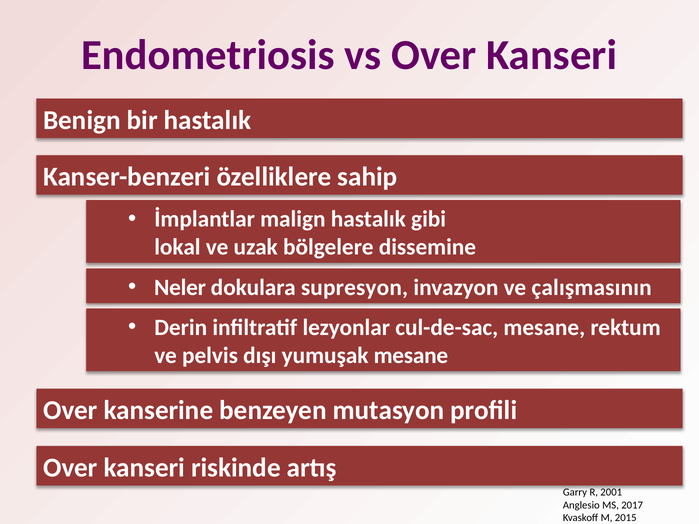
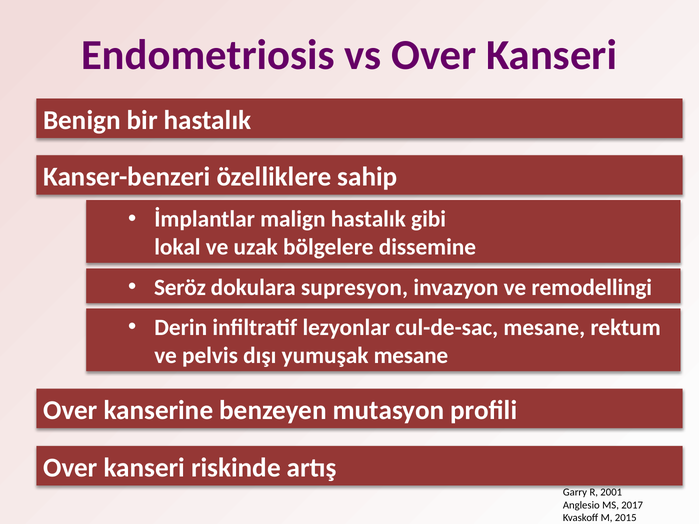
Neler: Neler -> Seröz
çalışmasının: çalışmasının -> remodellingi
